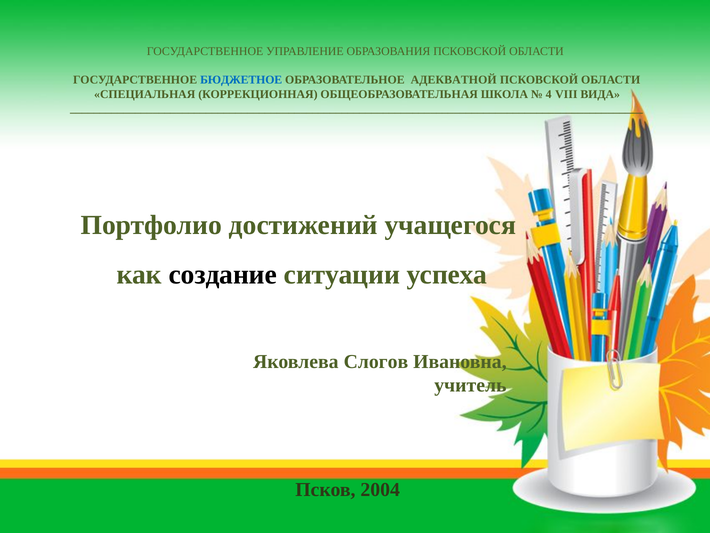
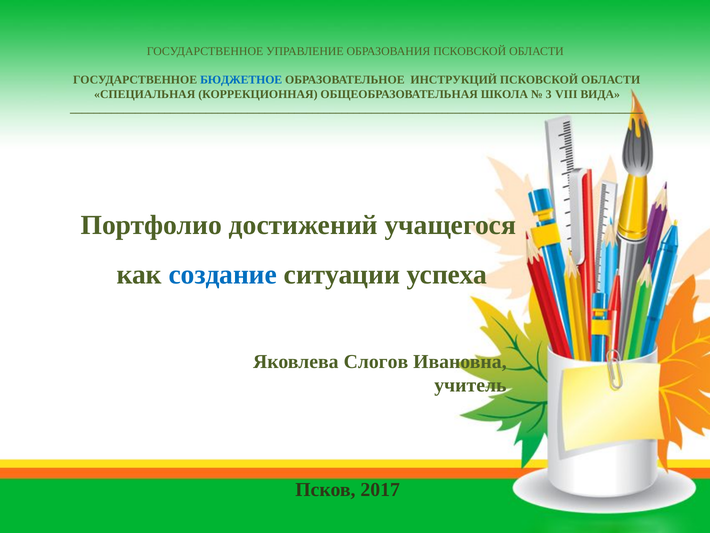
АДЕКВАТНОЙ: АДЕКВАТНОЙ -> ИНСТРУКЦИЙ
4: 4 -> 3
создание colour: black -> blue
2004: 2004 -> 2017
